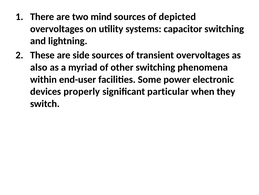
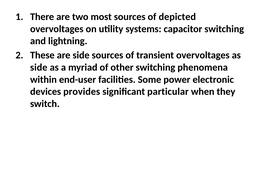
mind: mind -> most
also at (39, 67): also -> side
properly: properly -> provides
